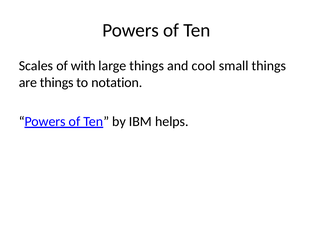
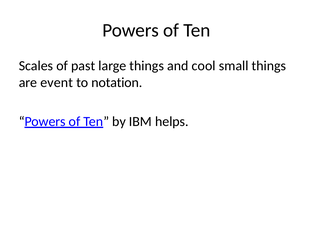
with: with -> past
are things: things -> event
